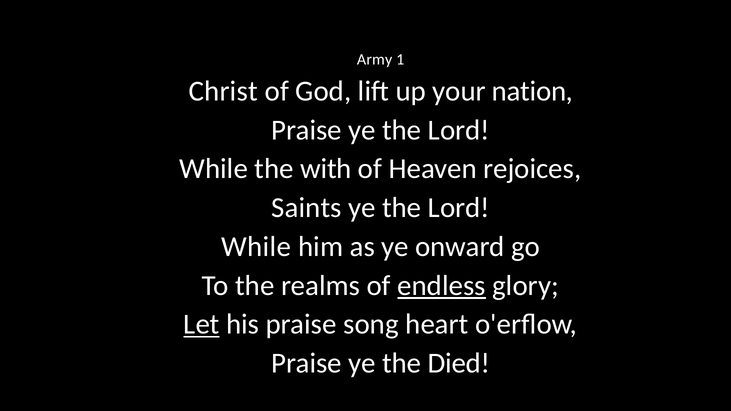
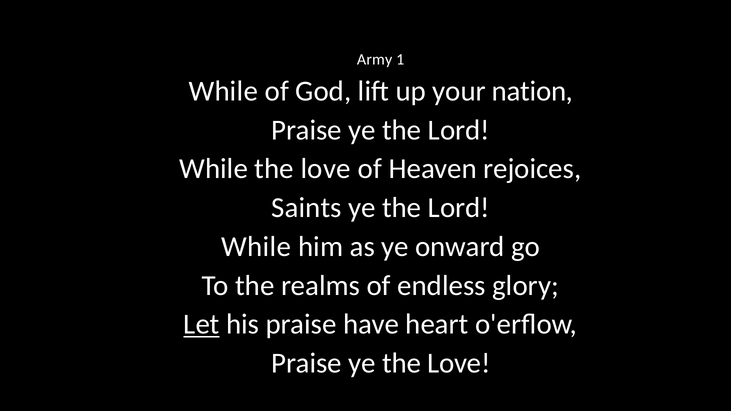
Christ at (223, 91): Christ -> While
While the with: with -> love
endless underline: present -> none
song: song -> have
ye the Died: Died -> Love
